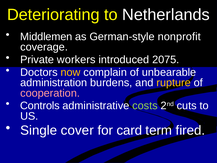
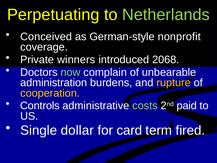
Deteriorating: Deteriorating -> Perpetuating
Netherlands colour: white -> light green
Middlemen: Middlemen -> Conceived
workers: workers -> winners
2075: 2075 -> 2068
now colour: yellow -> light green
cooperation colour: pink -> yellow
cuts: cuts -> paid
cover: cover -> dollar
